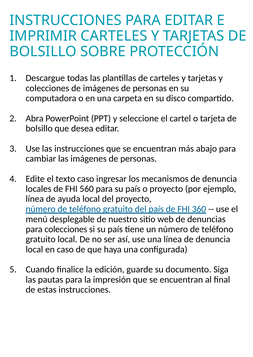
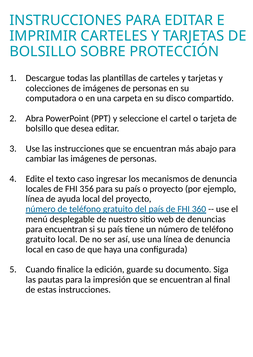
560: 560 -> 356
para colecciones: colecciones -> encuentran
